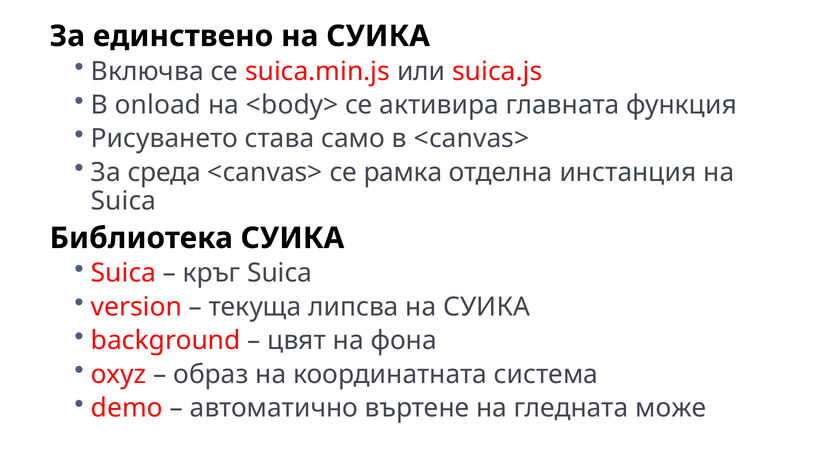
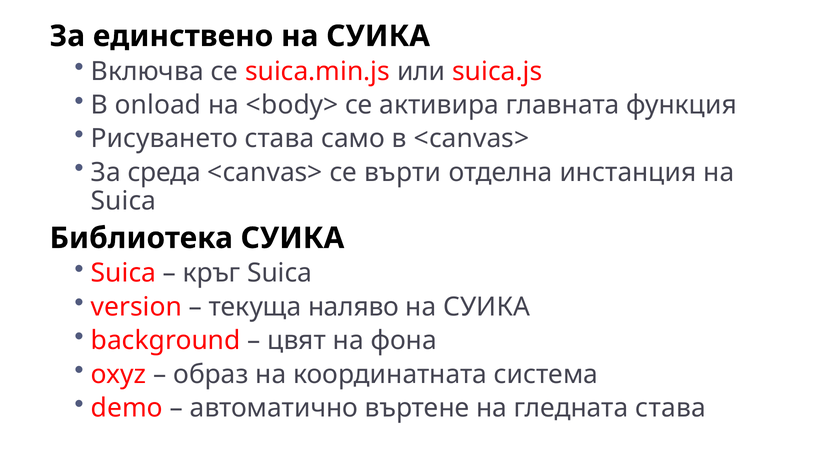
рамка: рамка -> върти
липсва: липсва -> наляво
гледната може: може -> става
